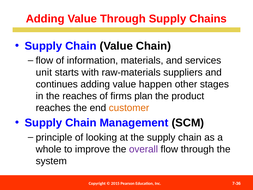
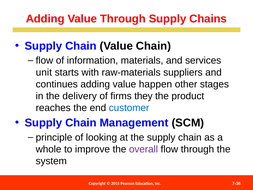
the reaches: reaches -> delivery
plan: plan -> they
customer colour: orange -> blue
